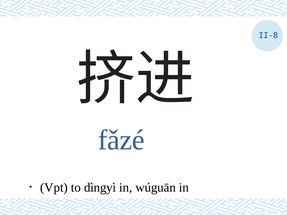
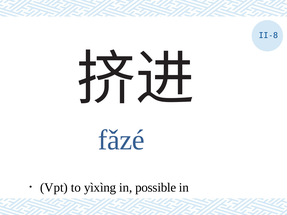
dìngyì: dìngyì -> yìxìng
wúguān: wúguān -> possible
